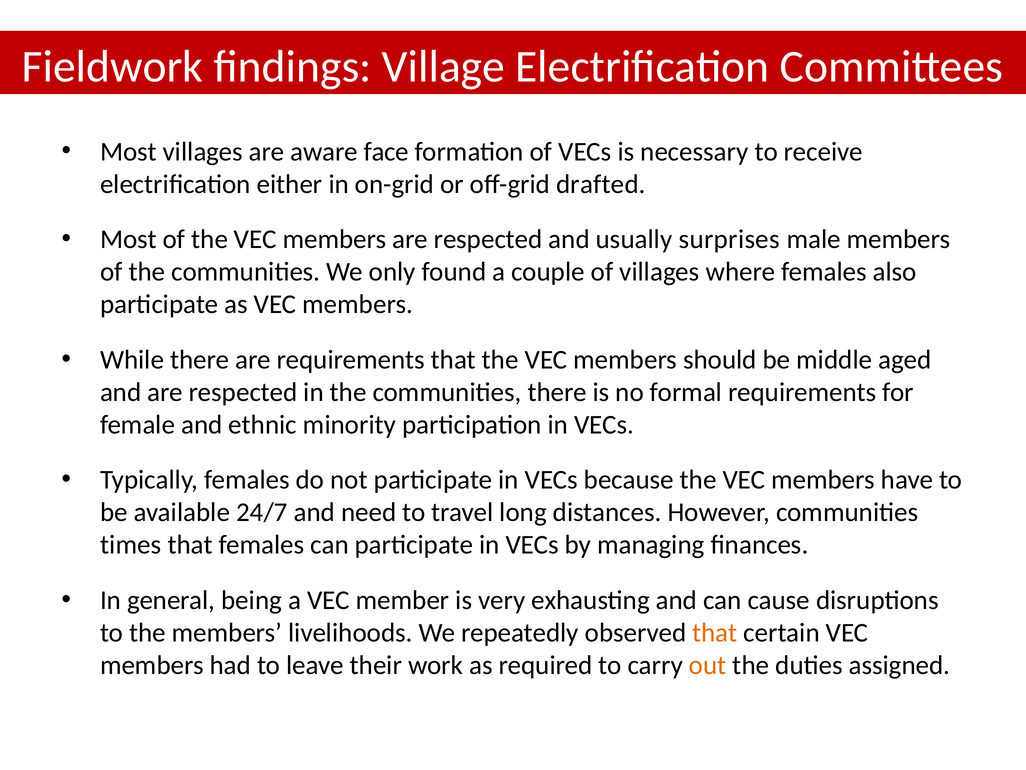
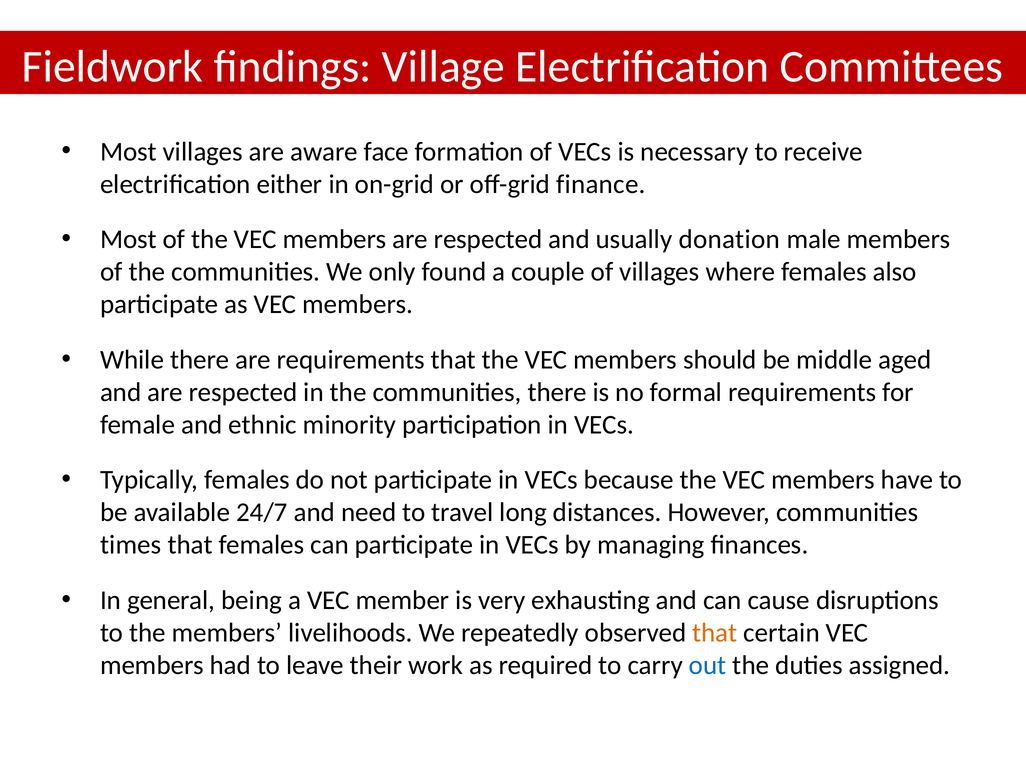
drafted: drafted -> finance
surprises: surprises -> donation
out colour: orange -> blue
